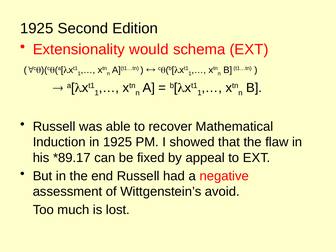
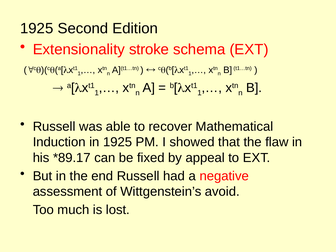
would: would -> stroke
